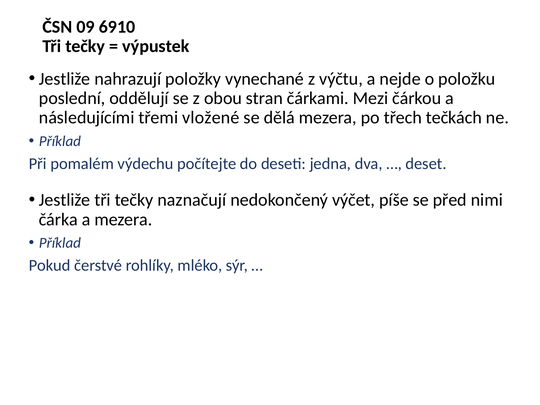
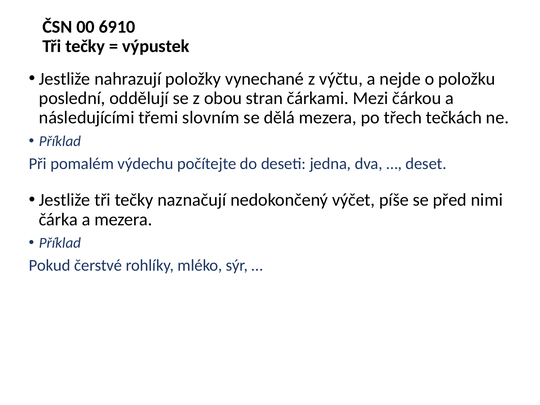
09: 09 -> 00
vložené: vložené -> slovním
